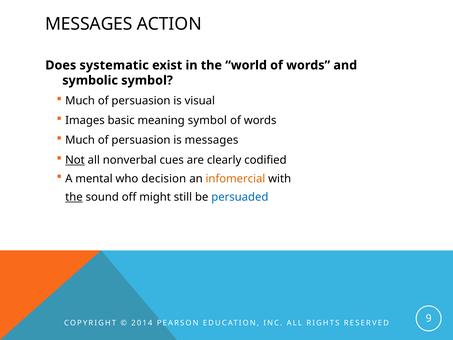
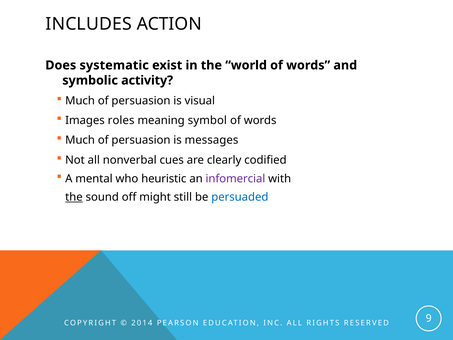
MESSAGES at (89, 24): MESSAGES -> INCLUDES
symbolic symbol: symbol -> activity
basic: basic -> roles
Not underline: present -> none
decision: decision -> heuristic
infomercial colour: orange -> purple
